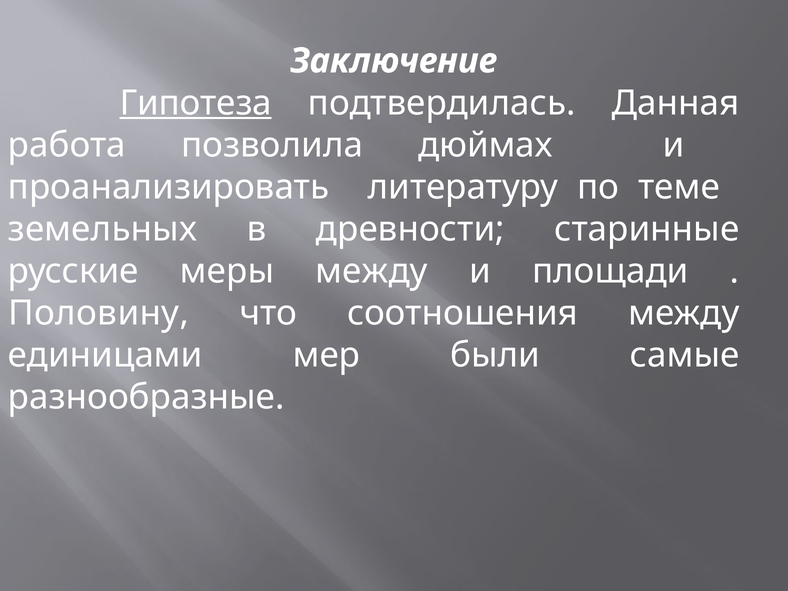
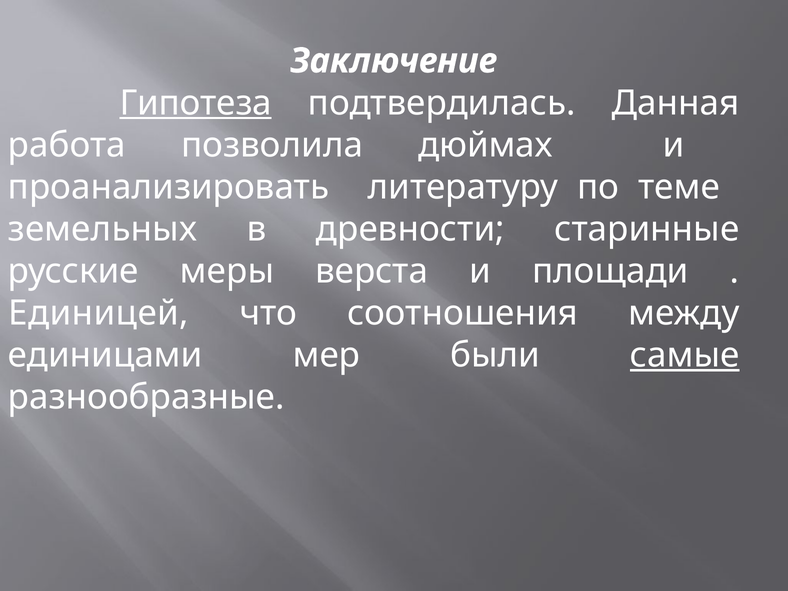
меры между: между -> верста
Половину: Половину -> Единицей
самые underline: none -> present
